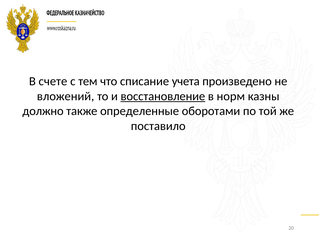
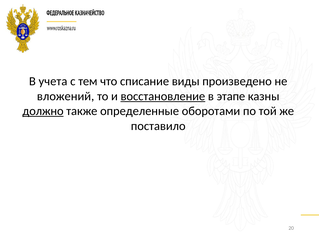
счете: счете -> учета
учета: учета -> виды
норм: норм -> этапе
должно underline: none -> present
